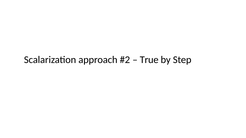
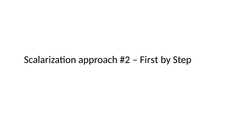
True: True -> First
